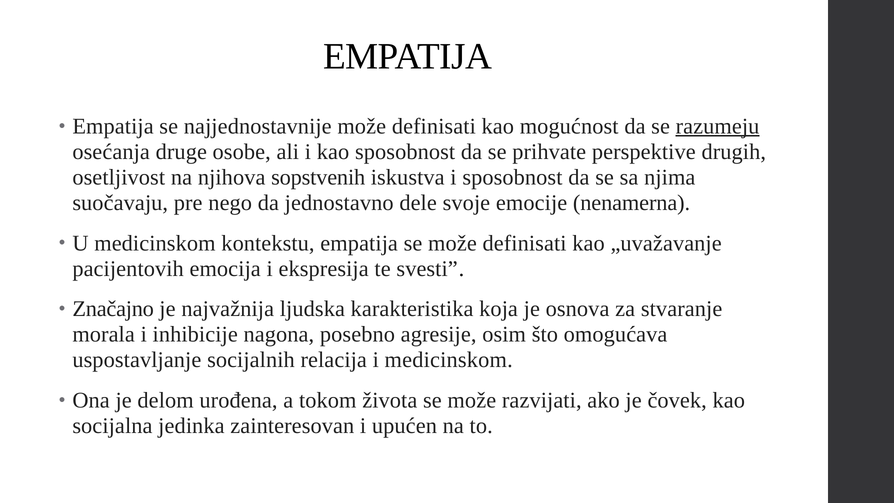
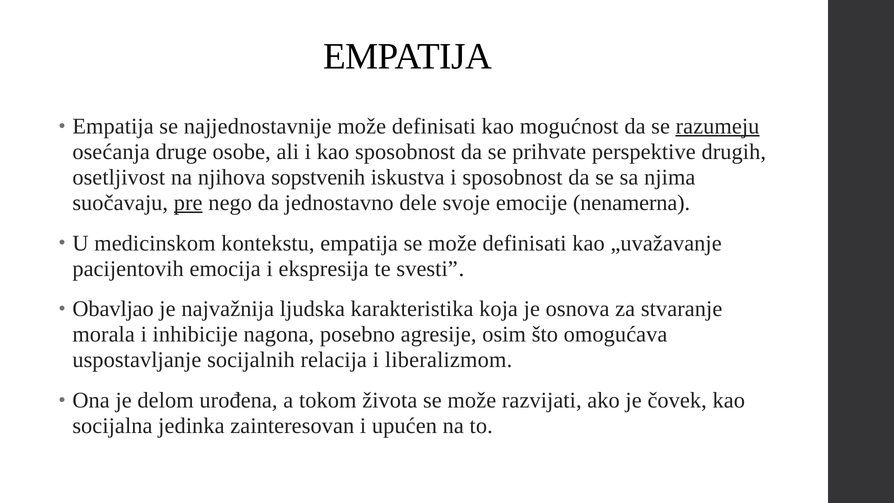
pre underline: none -> present
Značajno: Značajno -> Obavljao
i medicinskom: medicinskom -> liberalizmom
